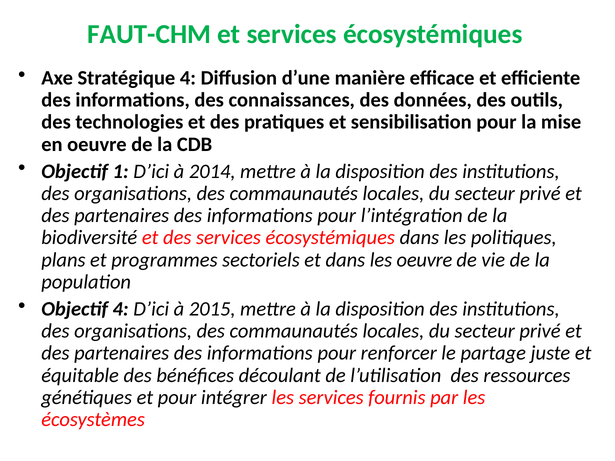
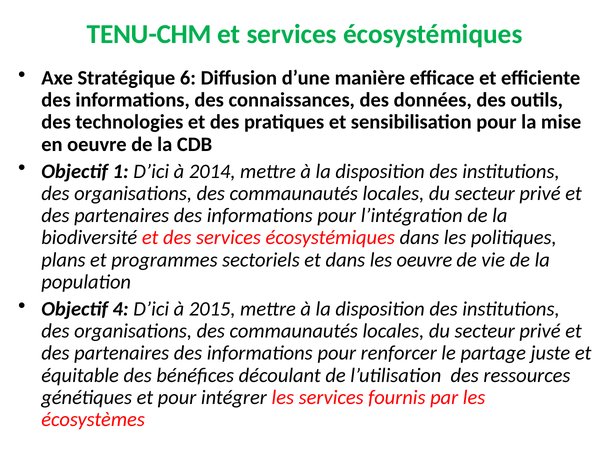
FAUT-CHM: FAUT-CHM -> TENU-CHM
Stratégique 4: 4 -> 6
